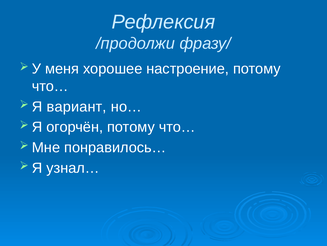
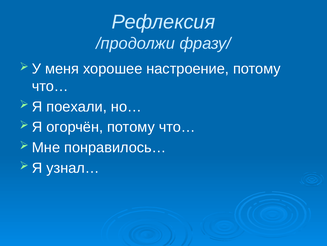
вариант: вариант -> поехали
